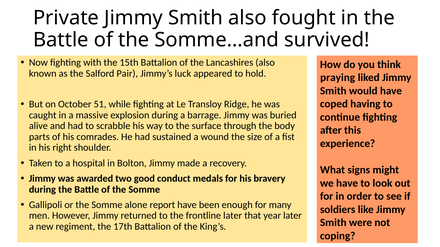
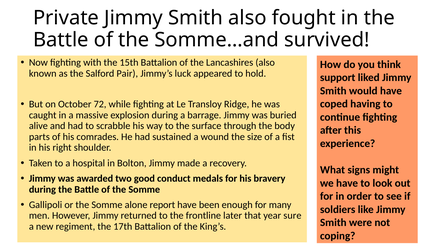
praying: praying -> support
51: 51 -> 72
year later: later -> sure
